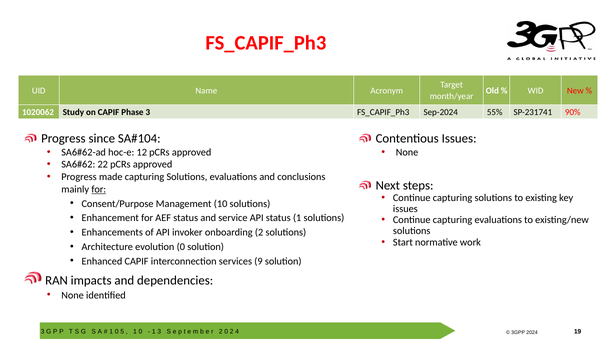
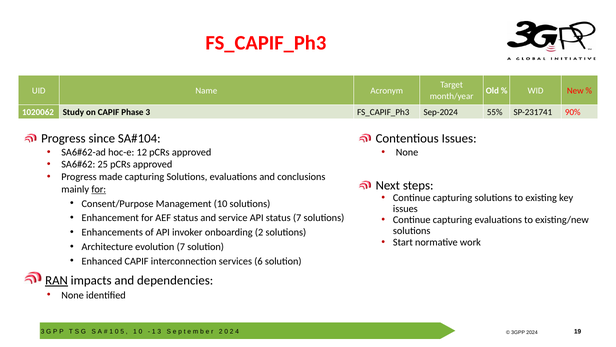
22: 22 -> 25
status 1: 1 -> 7
evolution 0: 0 -> 7
9: 9 -> 6
RAN underline: none -> present
